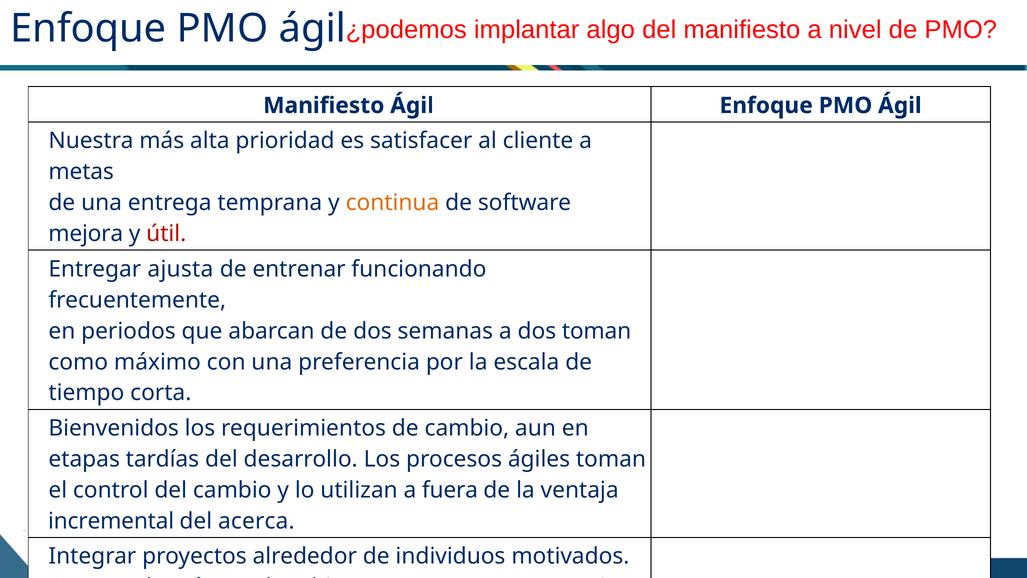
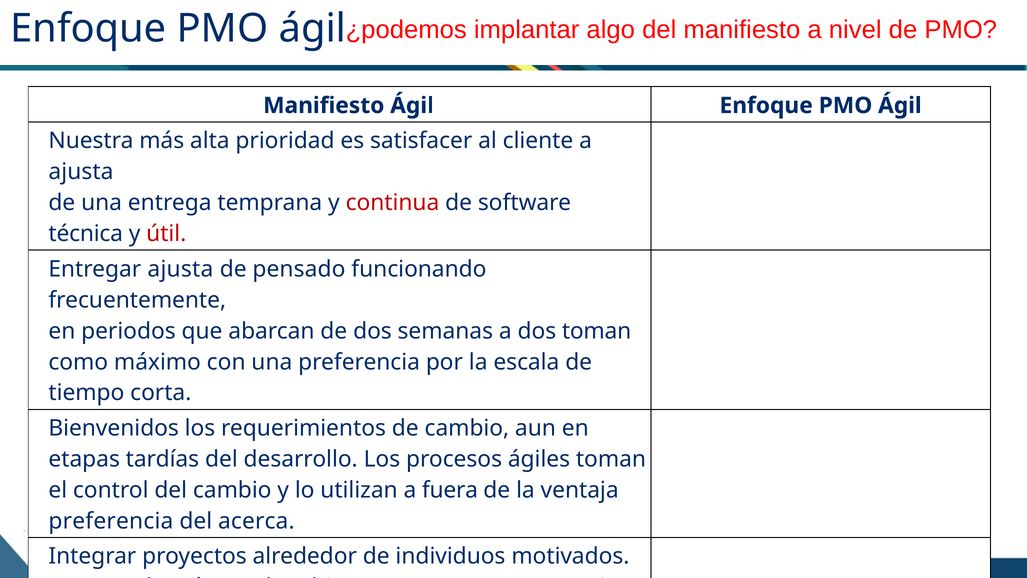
metas at (81, 172): metas -> ajusta
continua colour: orange -> red
mejora: mejora -> técnica
entrenar: entrenar -> pensado
incremental at (111, 521): incremental -> preferencia
